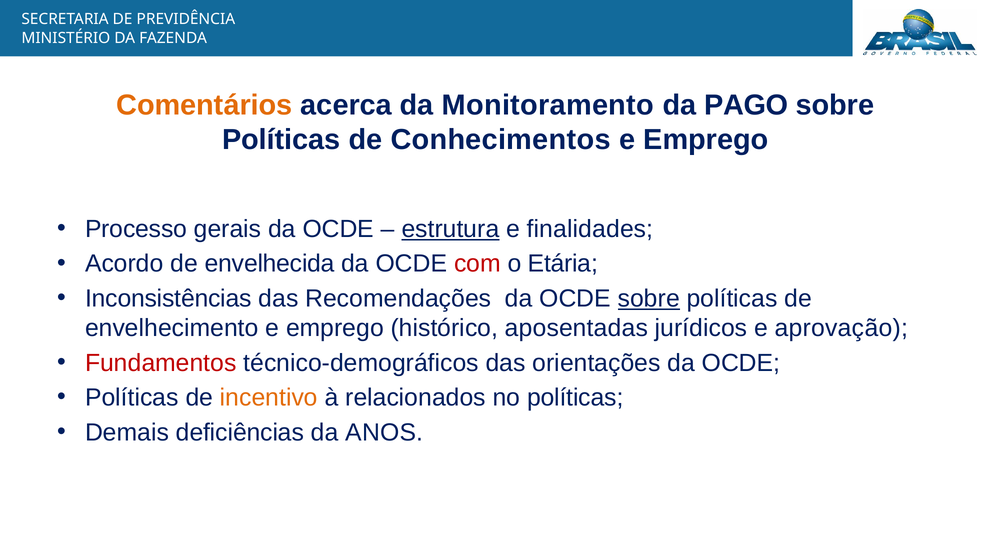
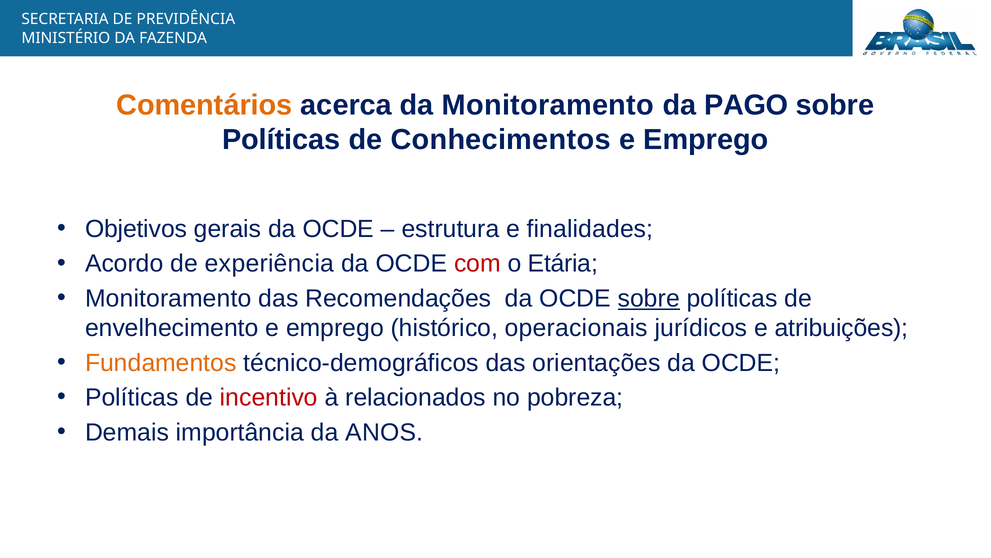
Processo: Processo -> Objetivos
estrutura underline: present -> none
envelhecida: envelhecida -> experiência
Inconsistências at (168, 298): Inconsistências -> Monitoramento
aposentadas: aposentadas -> operacionais
aprovação: aprovação -> atribuições
Fundamentos colour: red -> orange
incentivo colour: orange -> red
no políticas: políticas -> pobreza
deficiências: deficiências -> importância
